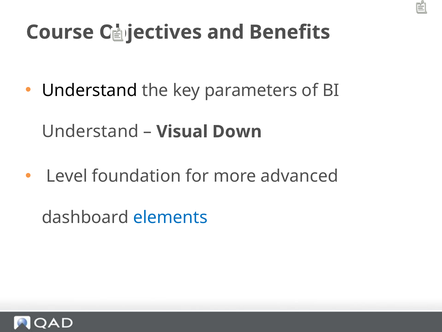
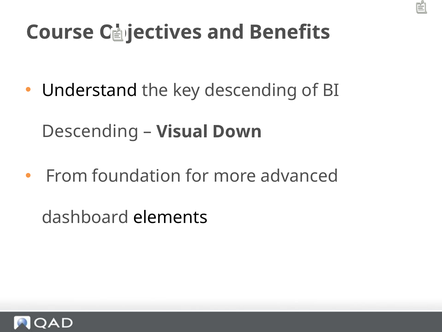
key parameters: parameters -> descending
Understand at (90, 131): Understand -> Descending
Level: Level -> From
elements colour: blue -> black
